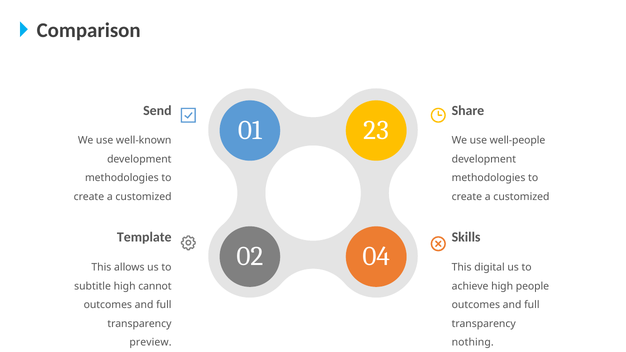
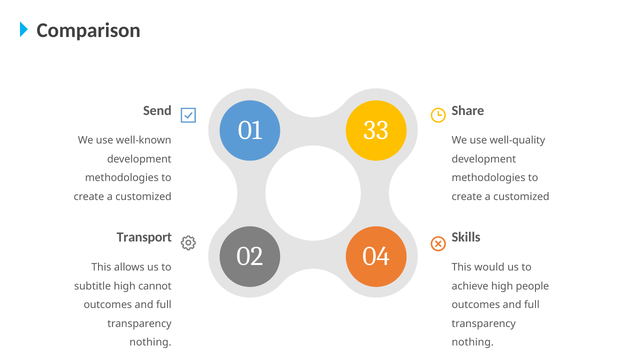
23: 23 -> 33
well-people: well-people -> well-quality
Template: Template -> Transport
digital: digital -> would
preview at (151, 343): preview -> nothing
